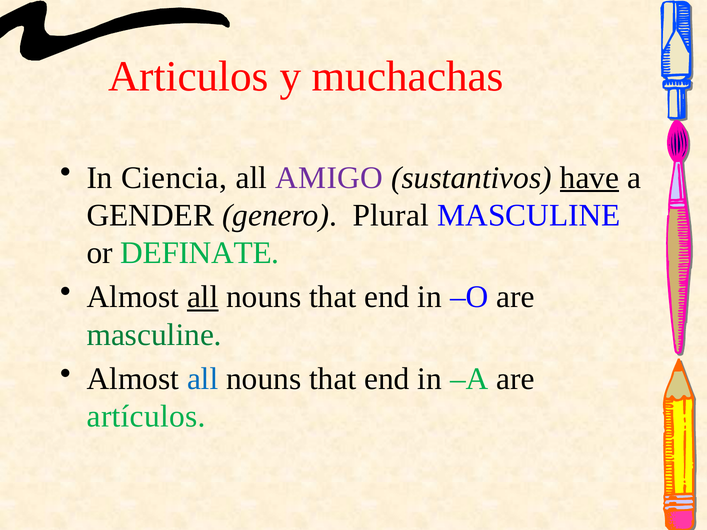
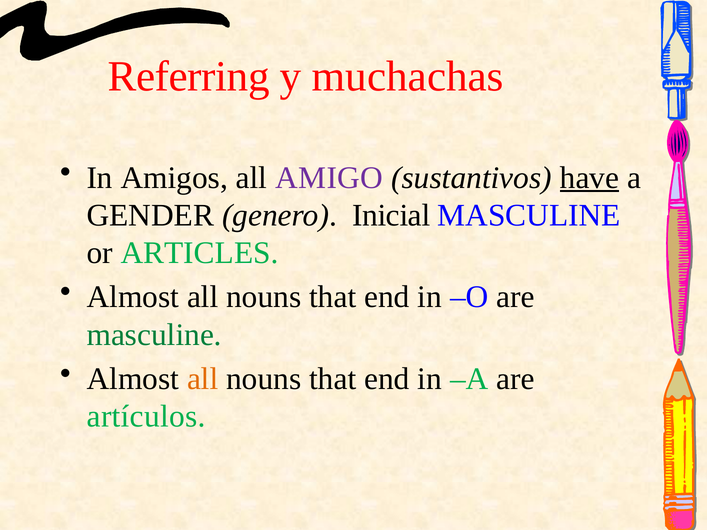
Articulos: Articulos -> Referring
Ciencia: Ciencia -> Amigos
Plural: Plural -> Inicial
DEFINATE: DEFINATE -> ARTICLES
all at (203, 297) underline: present -> none
all at (203, 379) colour: blue -> orange
